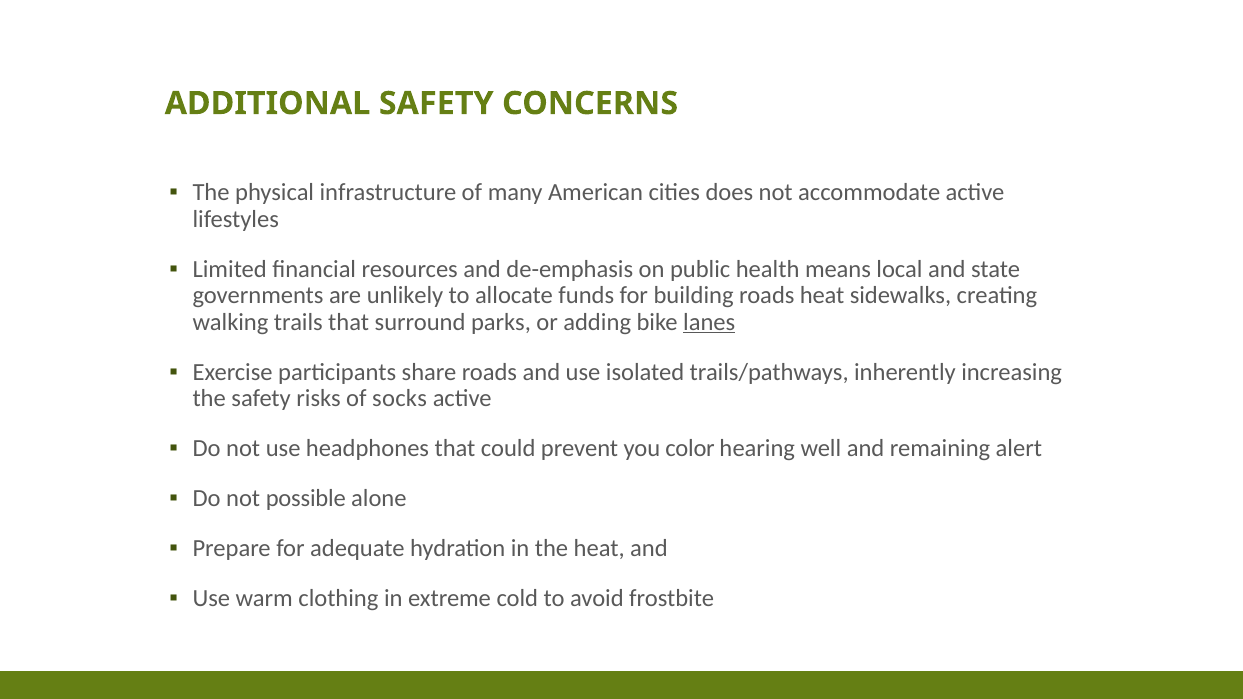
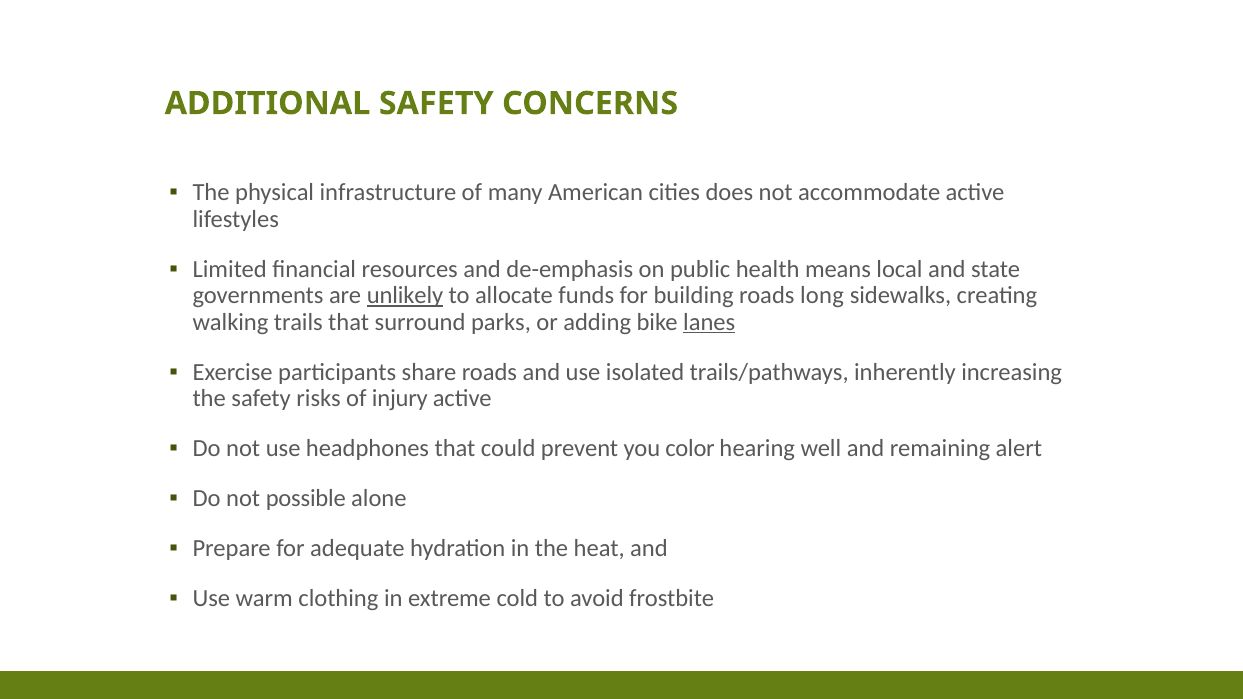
unlikely underline: none -> present
roads heat: heat -> long
socks: socks -> injury
